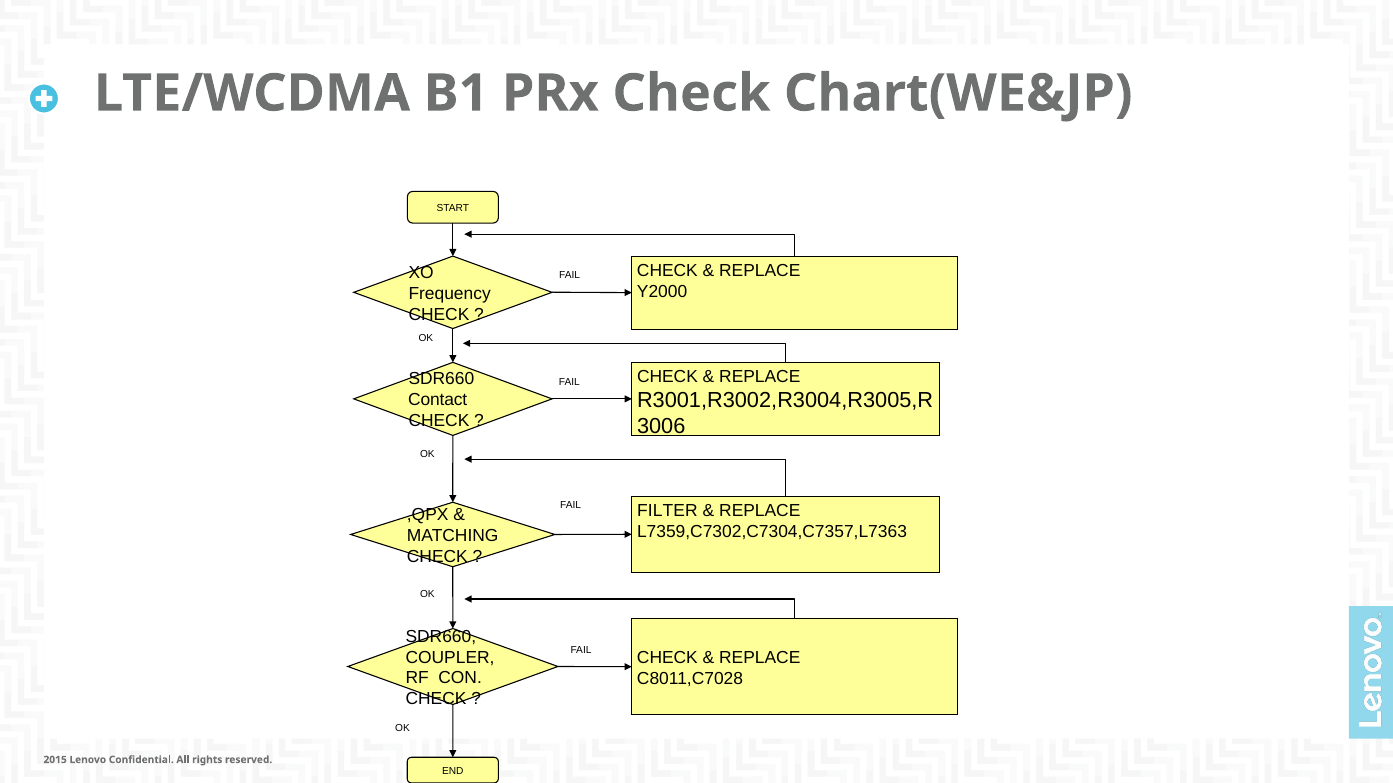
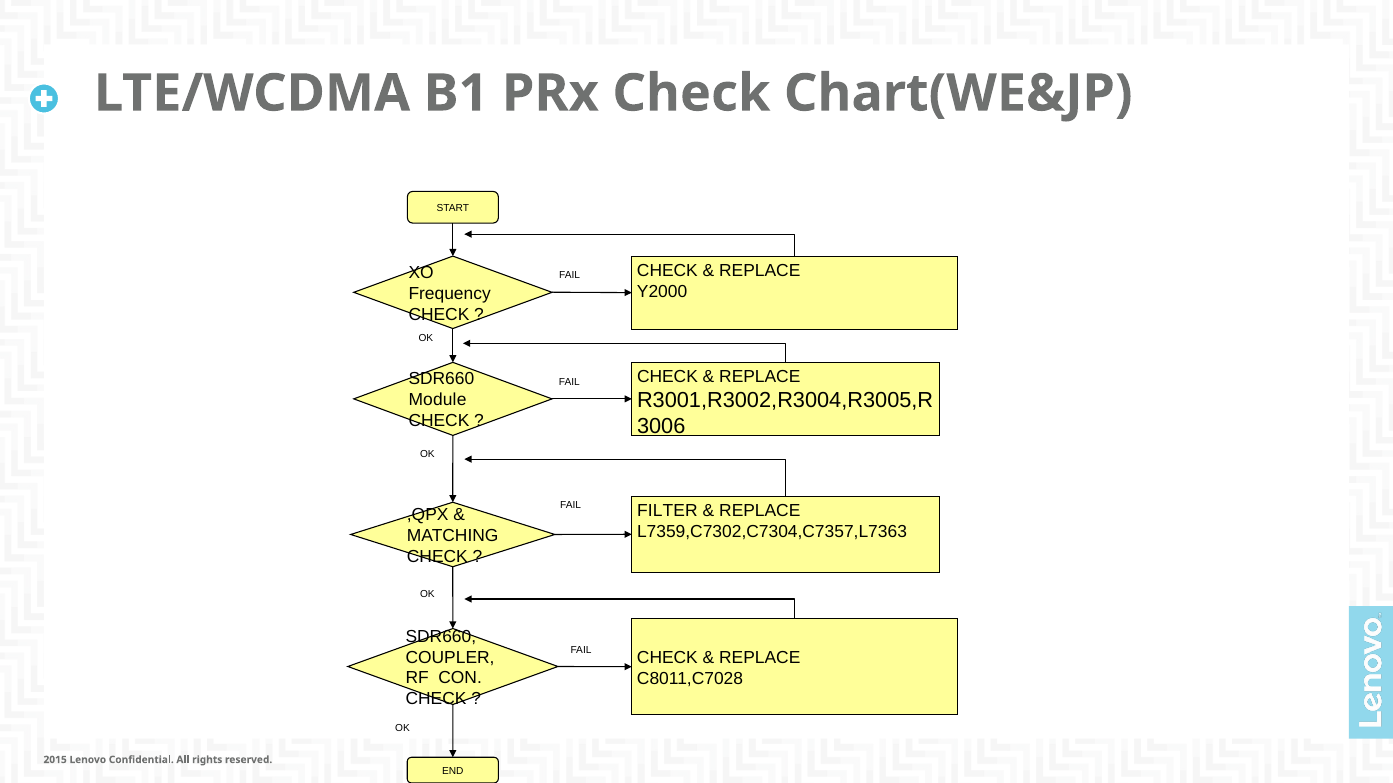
Contact: Contact -> Module
